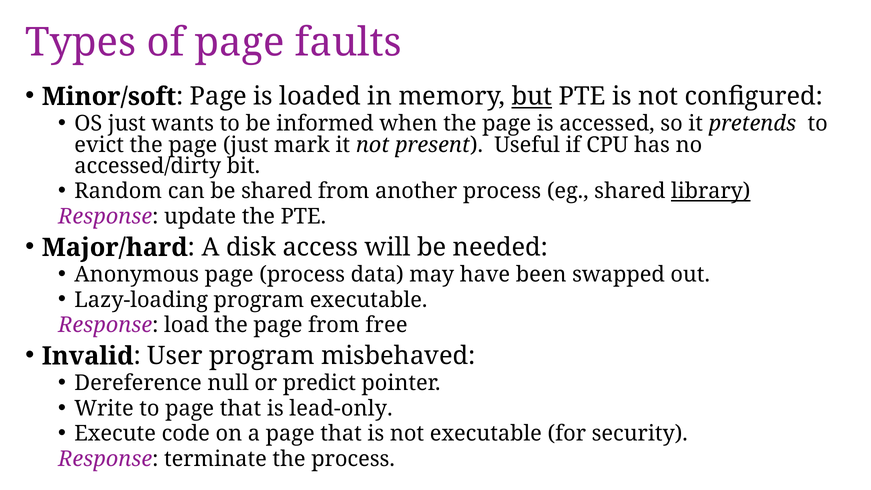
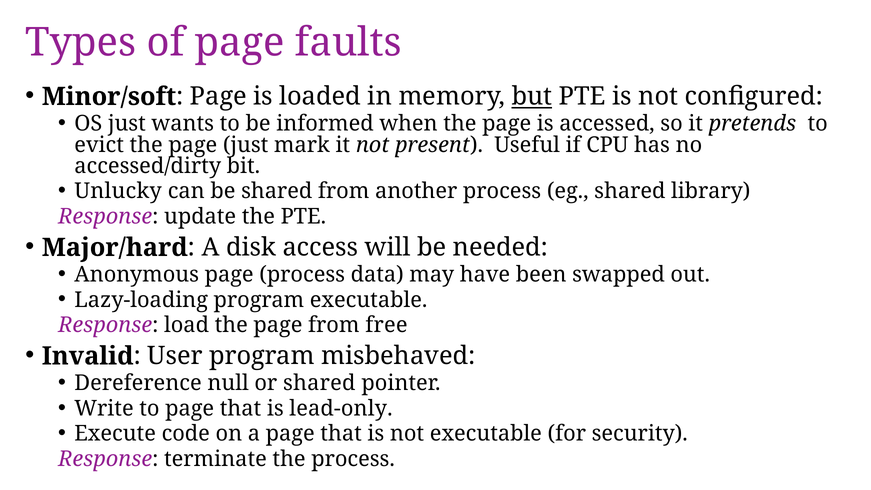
Random: Random -> Unlucky
library underline: present -> none
or predict: predict -> shared
